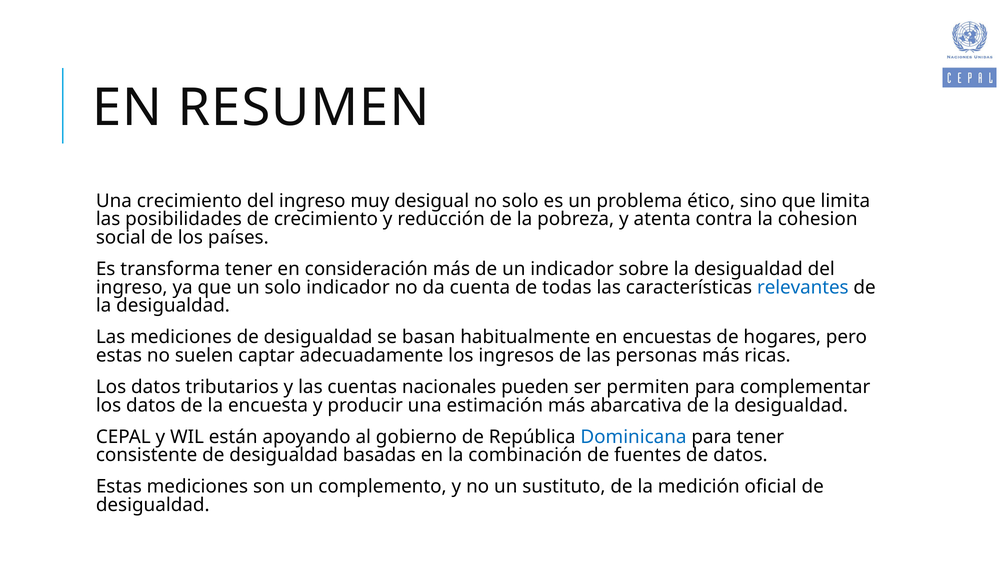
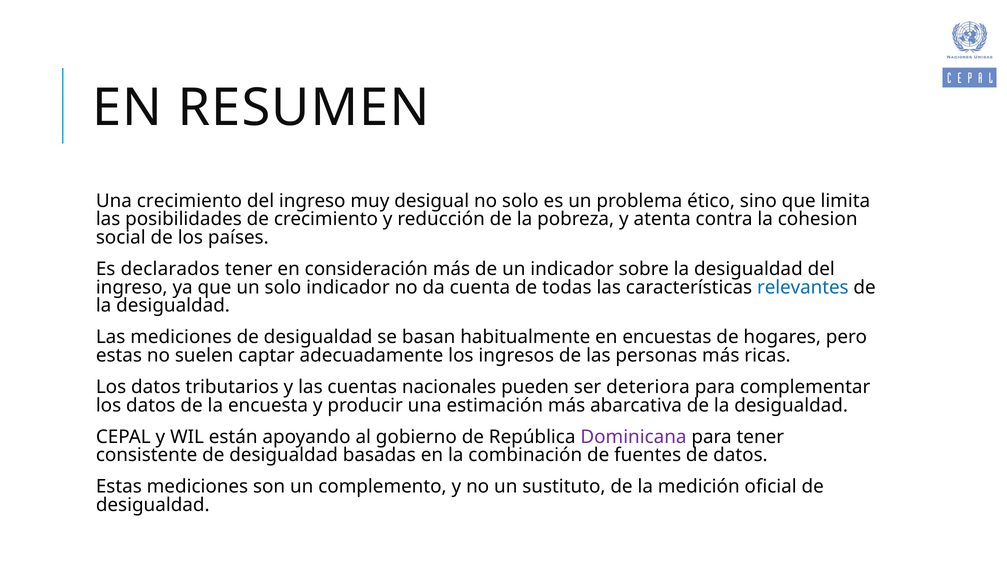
transforma: transforma -> declarados
permiten: permiten -> deteriora
Dominicana colour: blue -> purple
